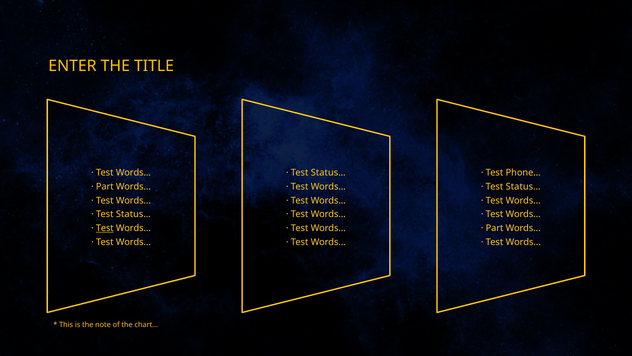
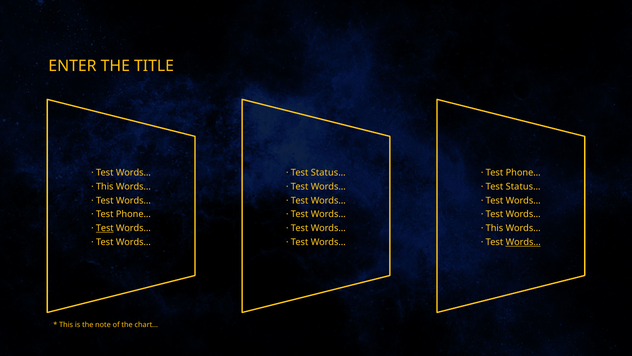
Part at (105, 186): Part -> This
Status… at (133, 214): Status… -> Phone…
Part at (495, 228): Part -> This
Words… at (523, 242) underline: none -> present
